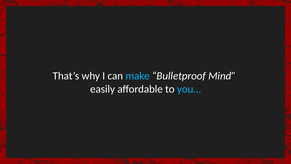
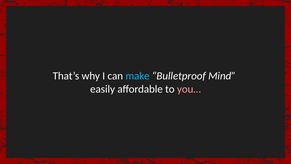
you… colour: light blue -> pink
